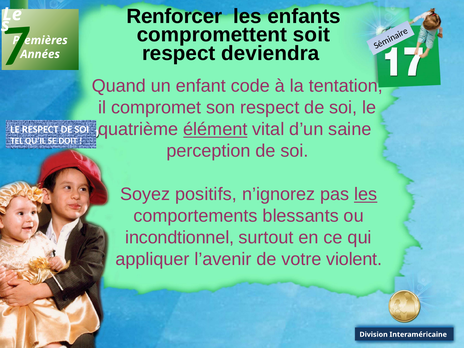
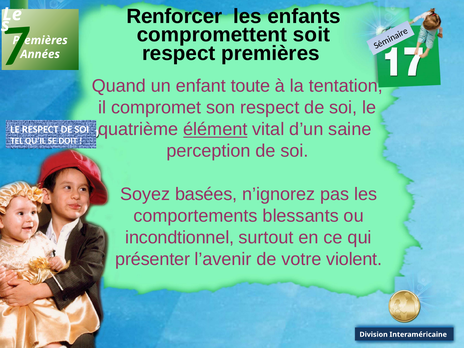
respect deviendra: deviendra -> premières
code: code -> toute
positifs: positifs -> basées
les at (366, 194) underline: present -> none
appliquer: appliquer -> présenter
